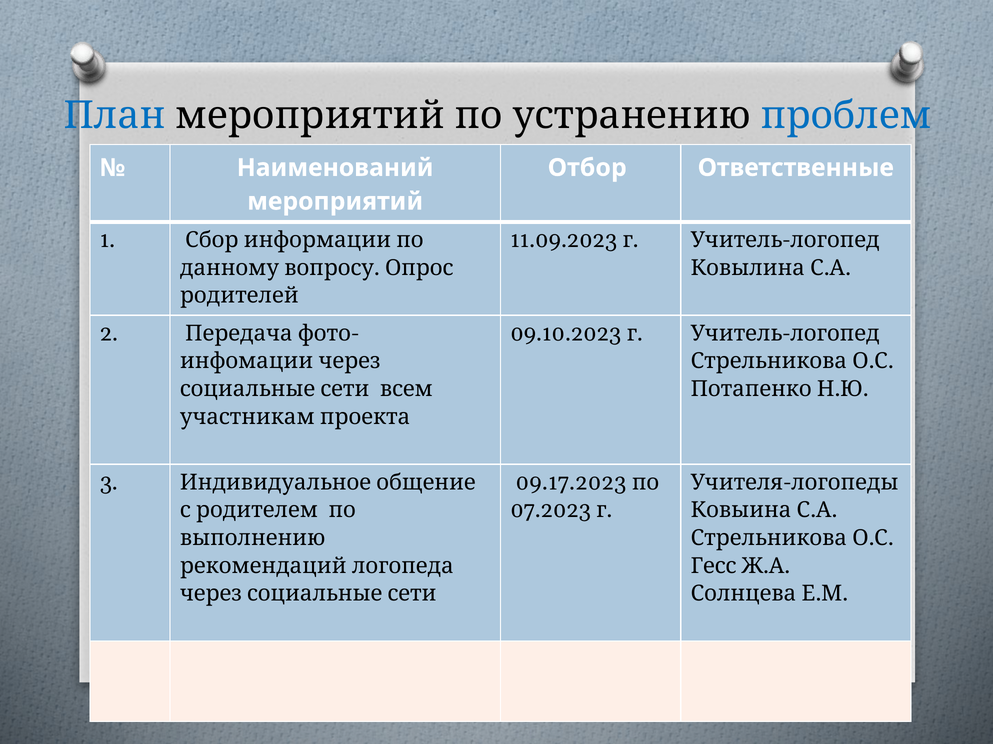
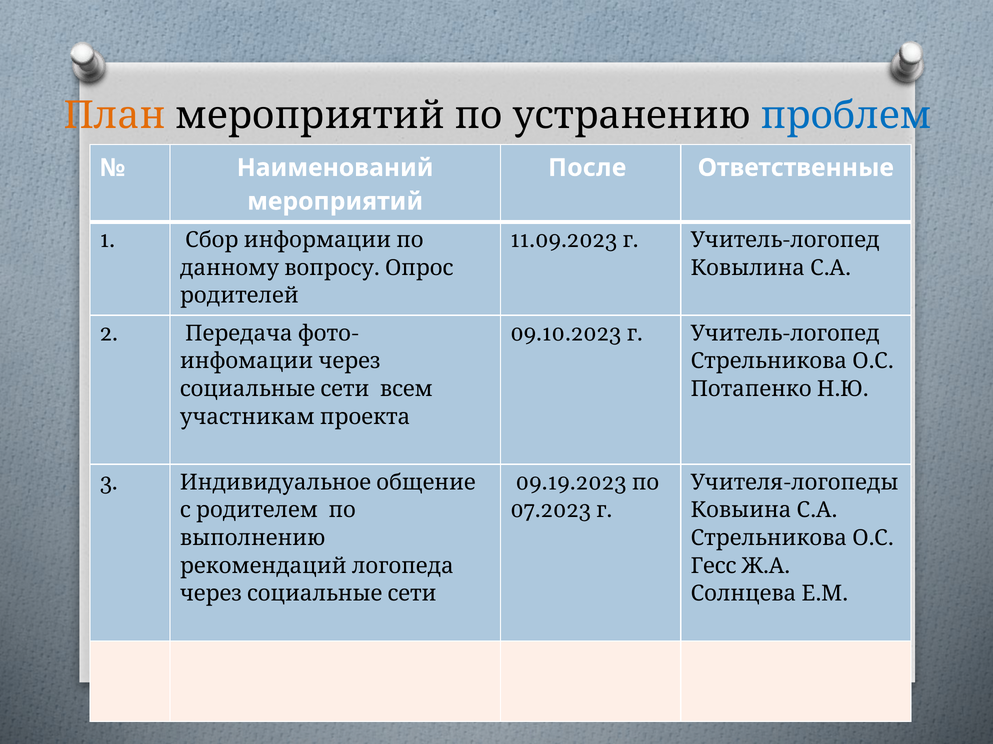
План colour: blue -> orange
Отбор: Отбор -> После
09.17.2023: 09.17.2023 -> 09.19.2023
